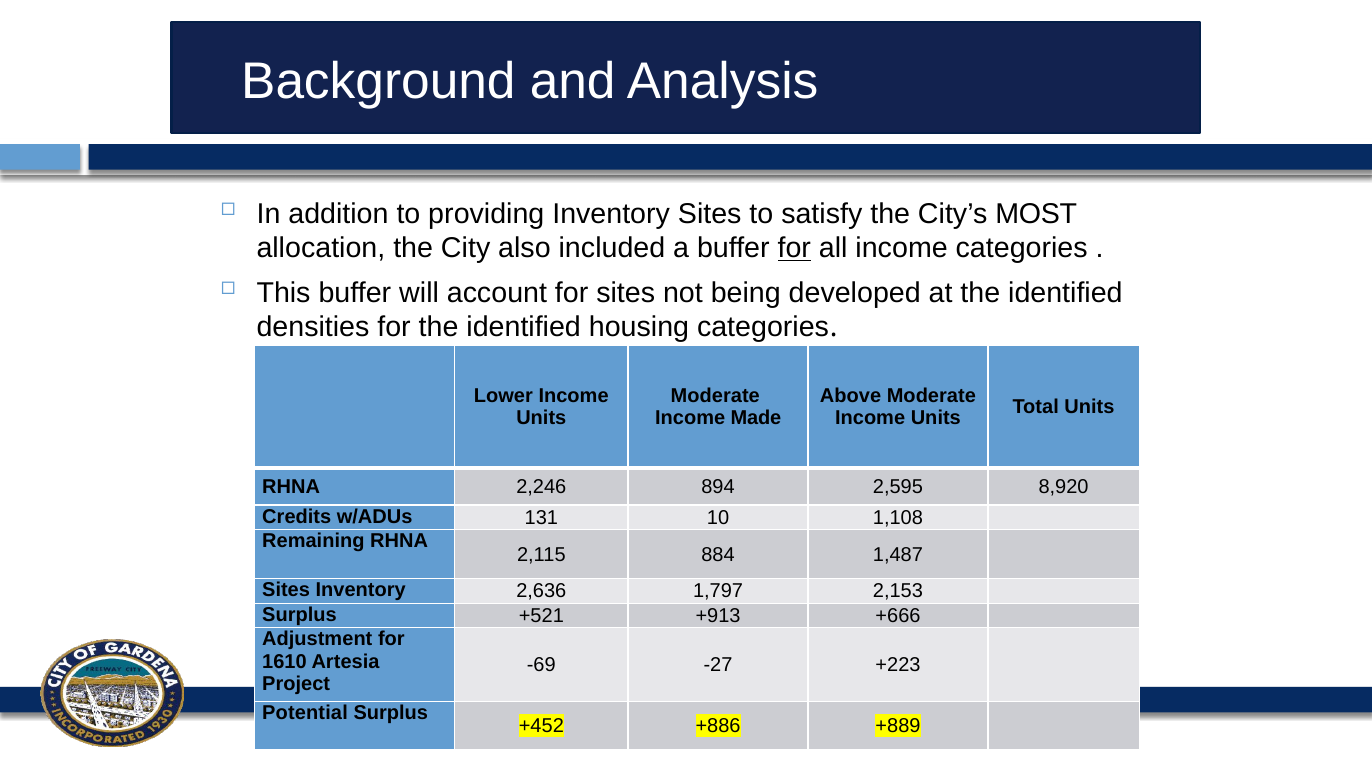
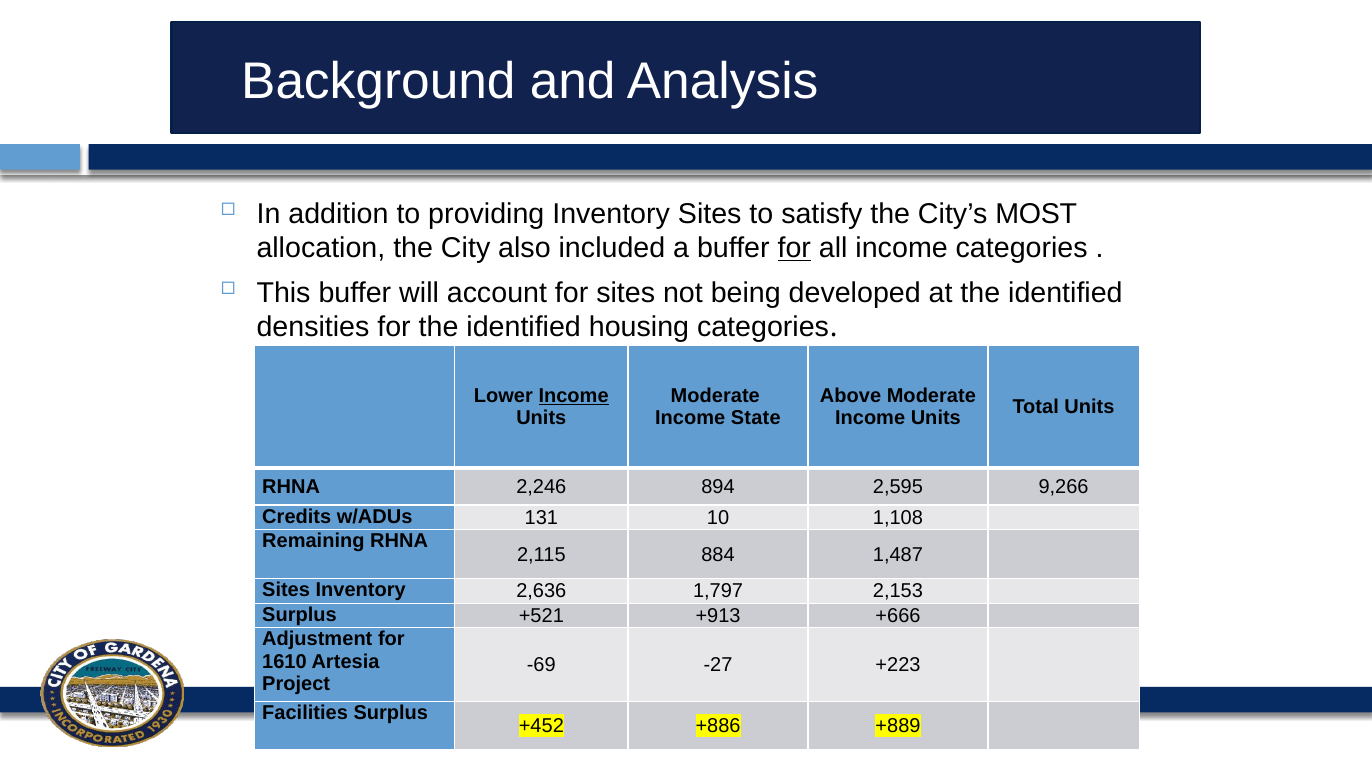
Income at (574, 396) underline: none -> present
Made: Made -> State
8,920: 8,920 -> 9,266
Potential: Potential -> Facilities
